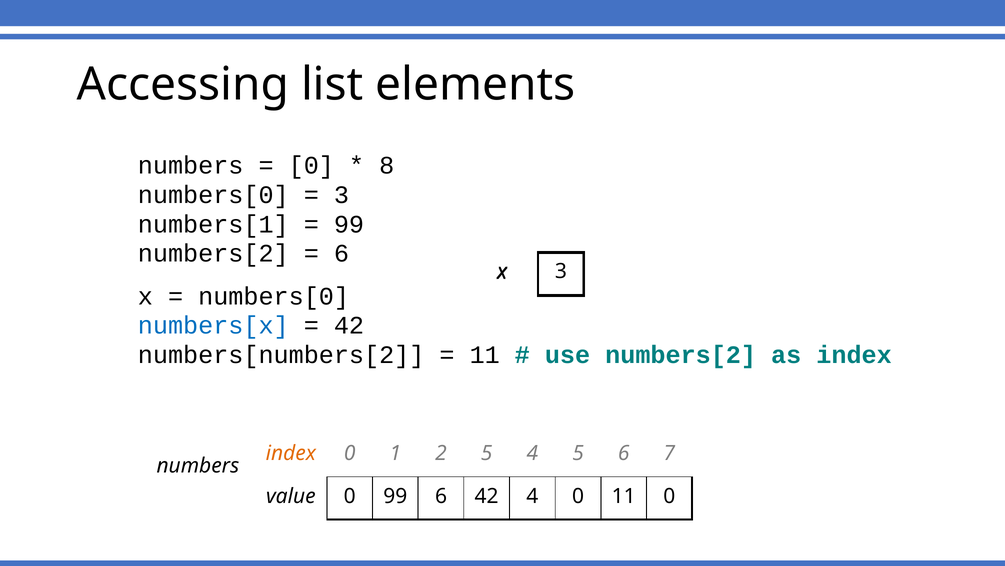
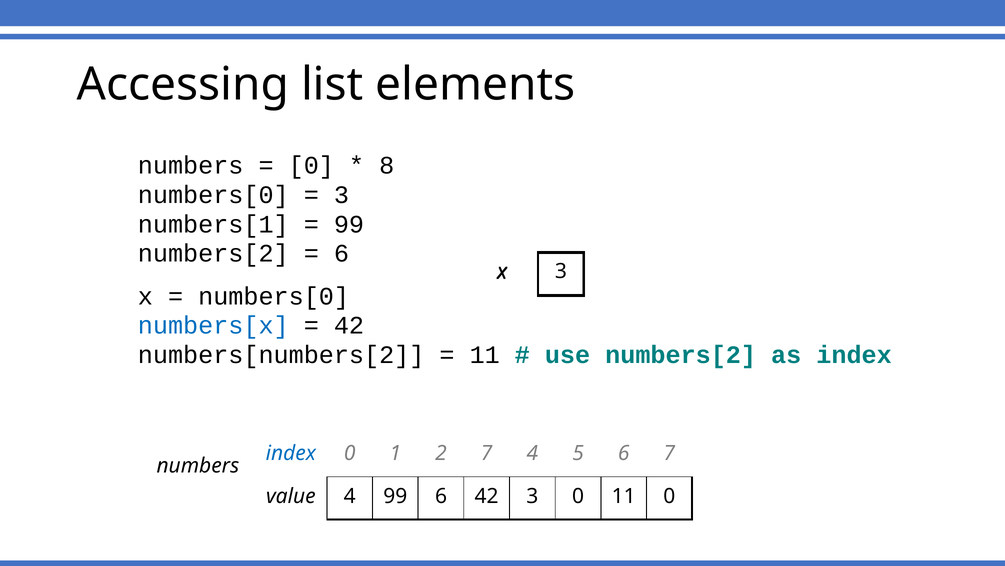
index at (291, 453) colour: orange -> blue
2 5: 5 -> 7
value 0: 0 -> 4
42 4: 4 -> 3
